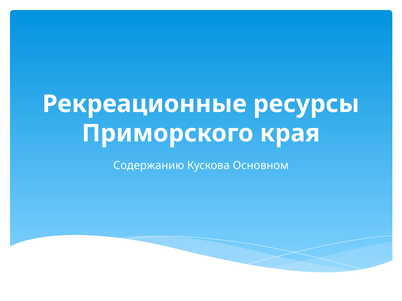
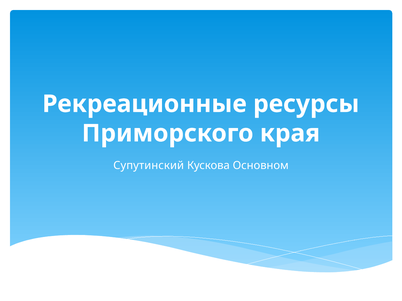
Содержанию: Содержанию -> Супутинский
